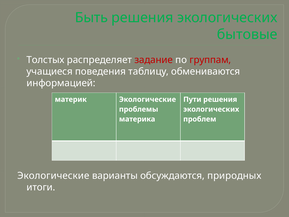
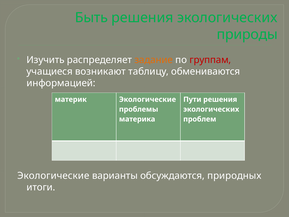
бытовые: бытовые -> природы
Толстых: Толстых -> Изучить
задание colour: red -> orange
поведения: поведения -> возникают
